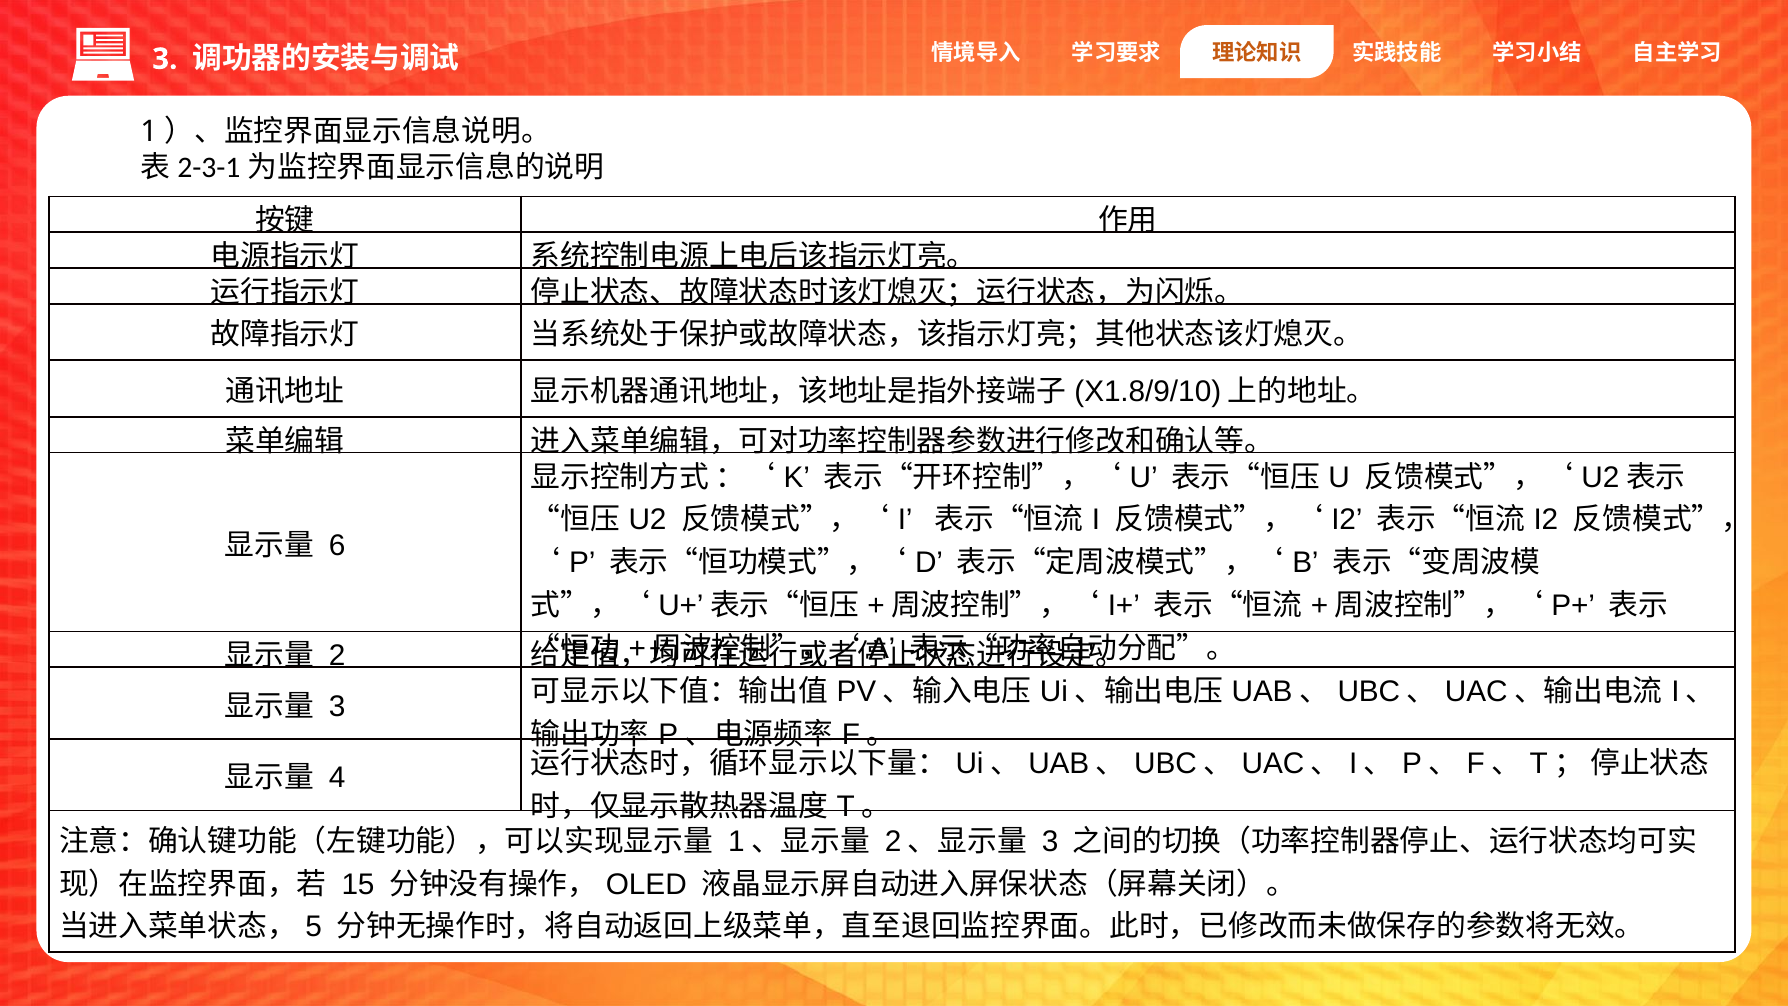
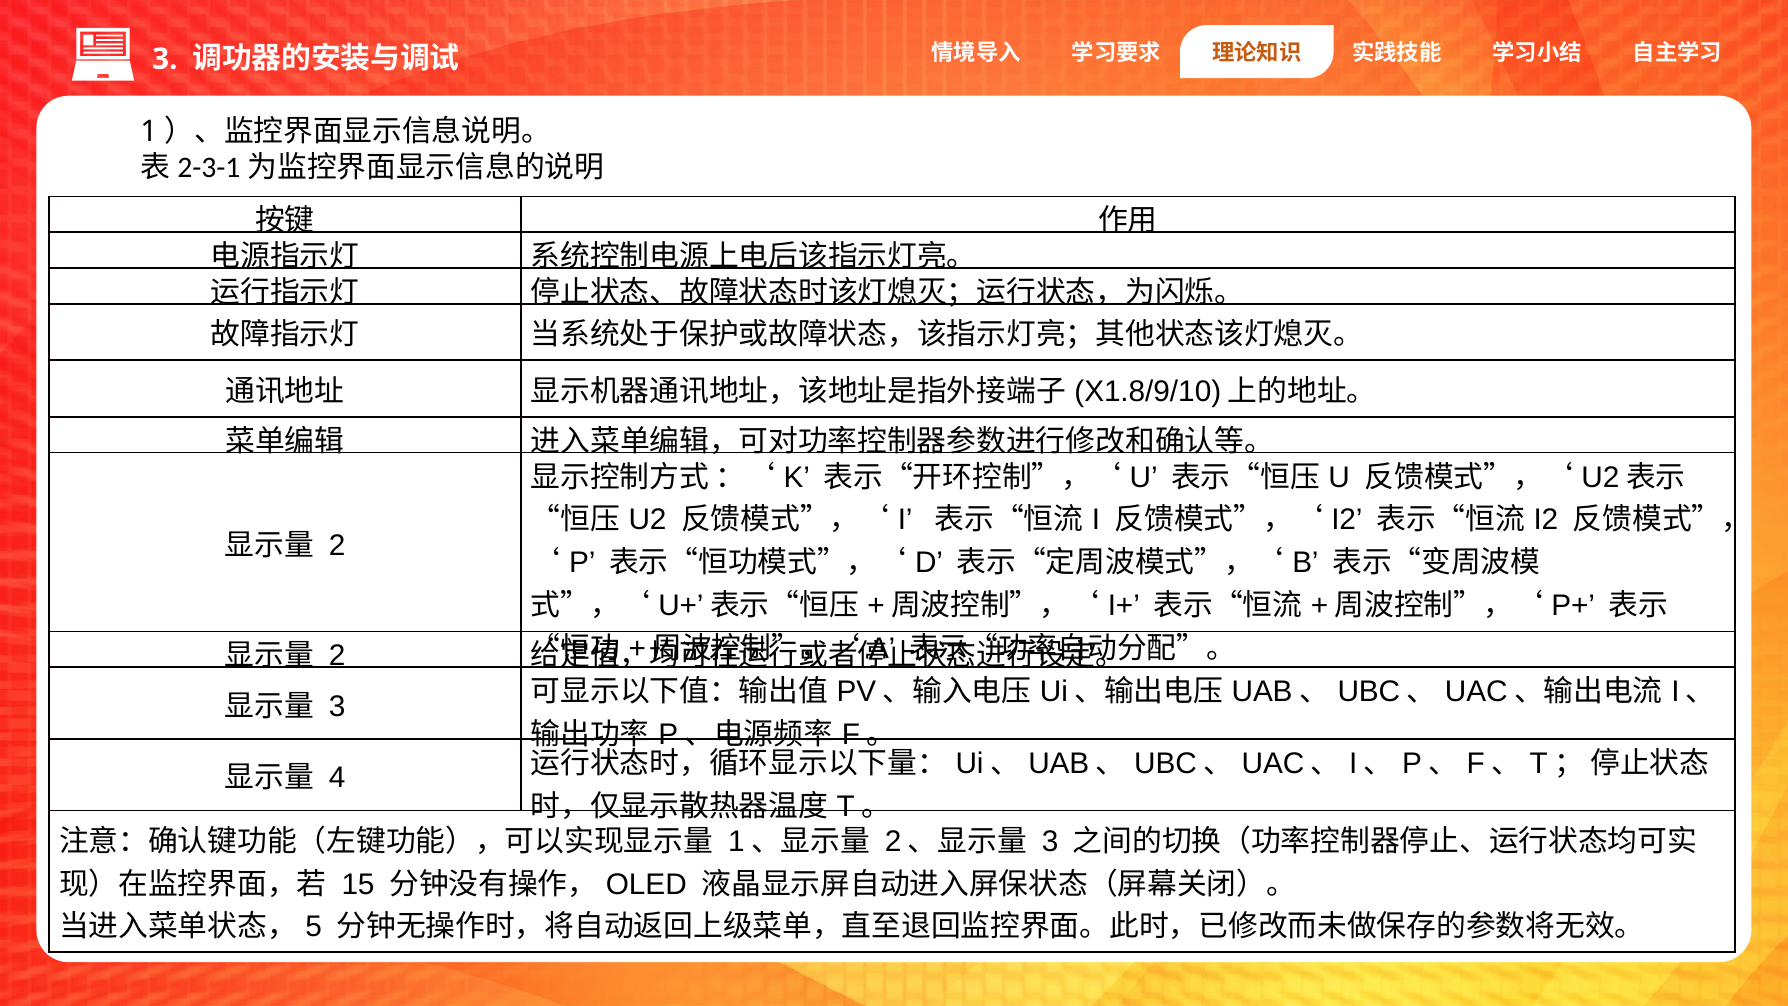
6 at (337, 545): 6 -> 2
